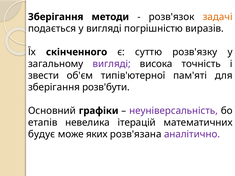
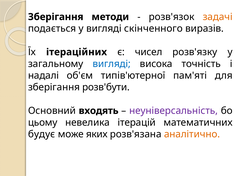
погрішністю: погрішністю -> скінченного
скінченного: скінченного -> ітераційних
суттю: суттю -> чисел
вигляді at (112, 64) colour: purple -> blue
звести: звести -> надалі
графіки: графіки -> входять
етапів: етапів -> цьому
аналітично colour: purple -> orange
